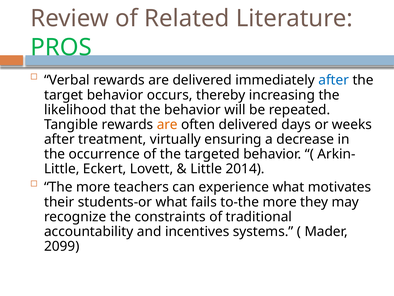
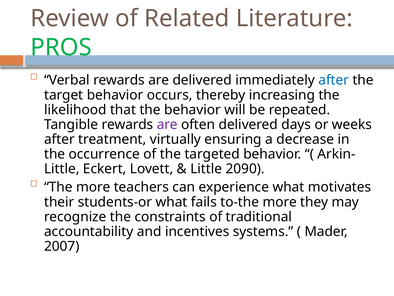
are at (167, 124) colour: orange -> purple
2014: 2014 -> 2090
2099: 2099 -> 2007
